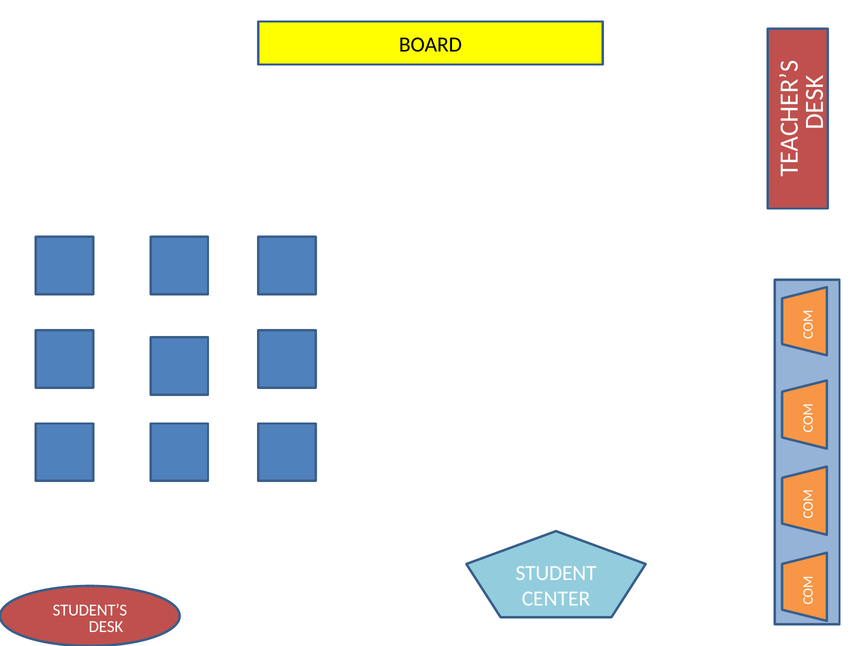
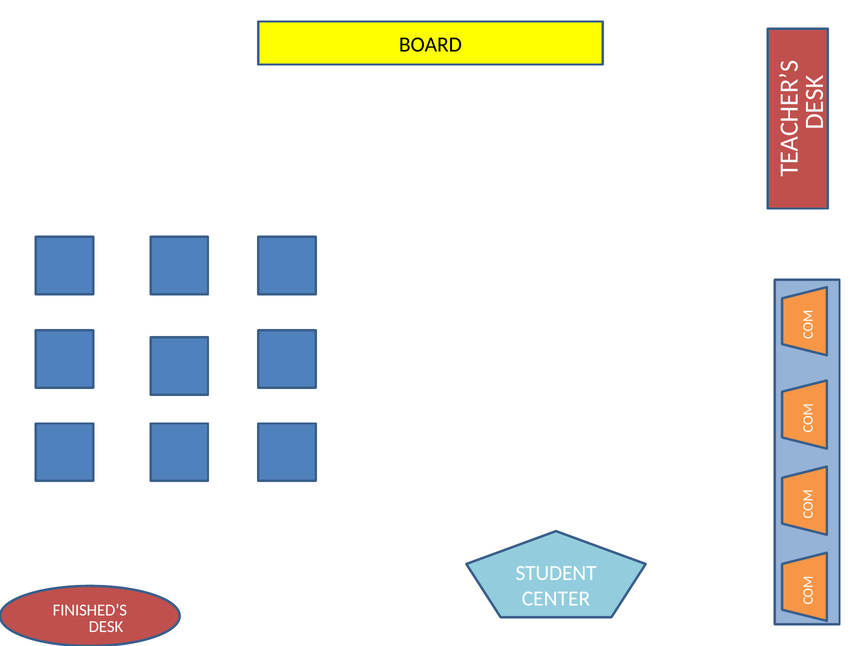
STUDENT’S: STUDENT’S -> FINISHED’S
